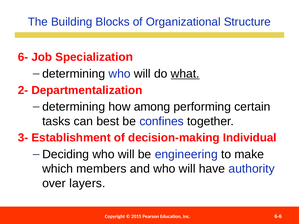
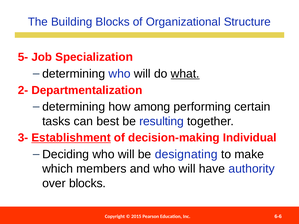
6-: 6- -> 5-
confines: confines -> resulting
Establishment underline: none -> present
engineering: engineering -> designating
over layers: layers -> blocks
